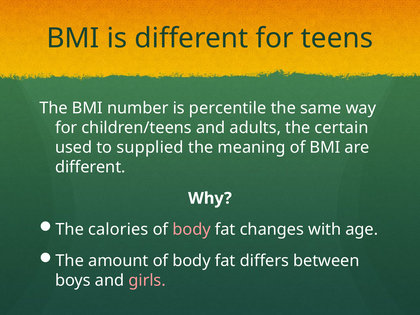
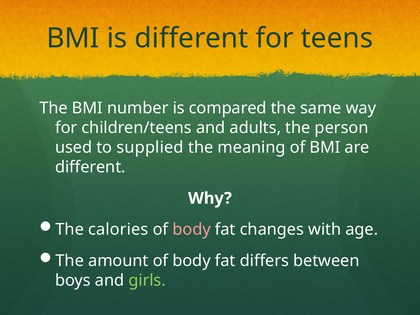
percentile: percentile -> compared
certain: certain -> person
girls colour: pink -> light green
